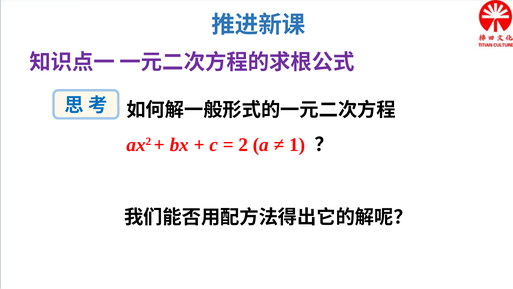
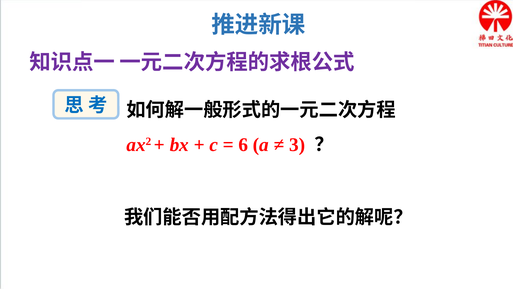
2: 2 -> 6
1: 1 -> 3
